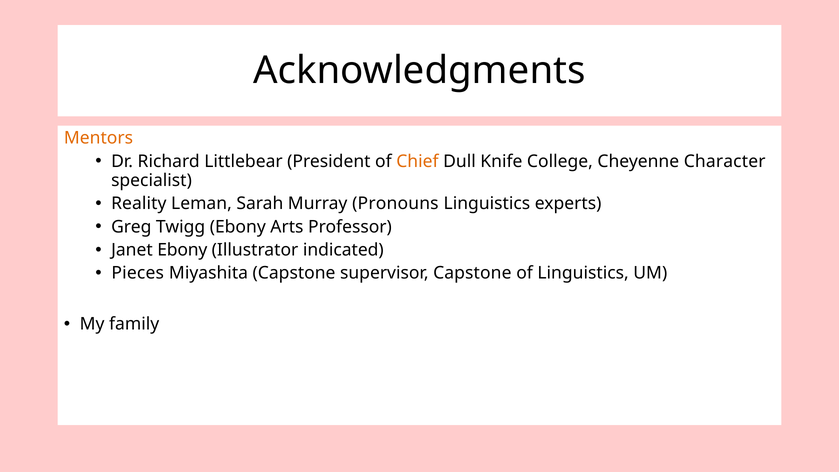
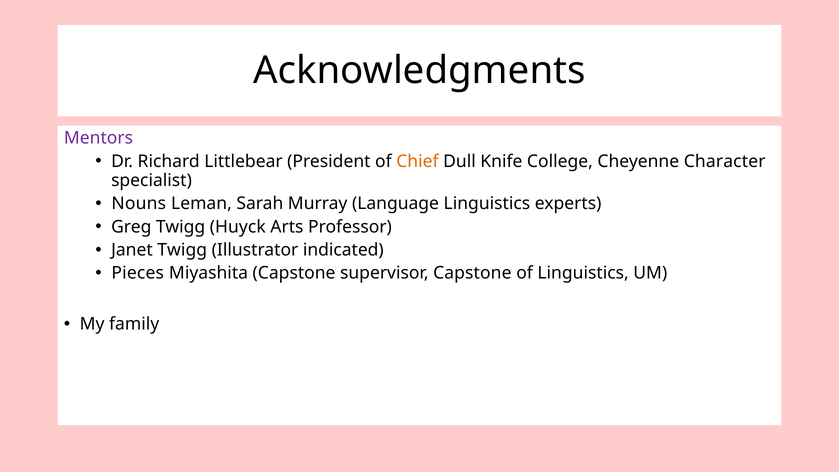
Mentors colour: orange -> purple
Reality: Reality -> Nouns
Pronouns: Pronouns -> Language
Twigg Ebony: Ebony -> Huyck
Janet Ebony: Ebony -> Twigg
